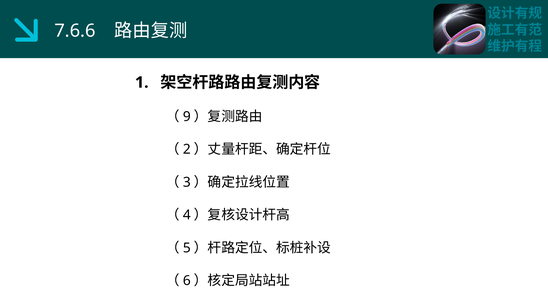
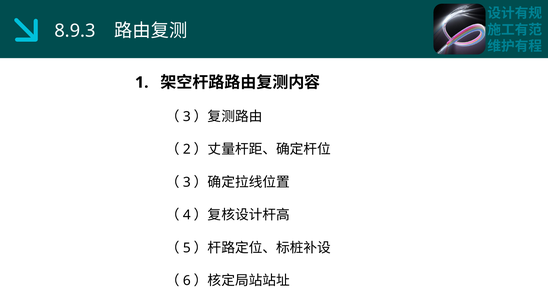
7.6.6: 7.6.6 -> 8.9.3
9 at (187, 117): 9 -> 3
